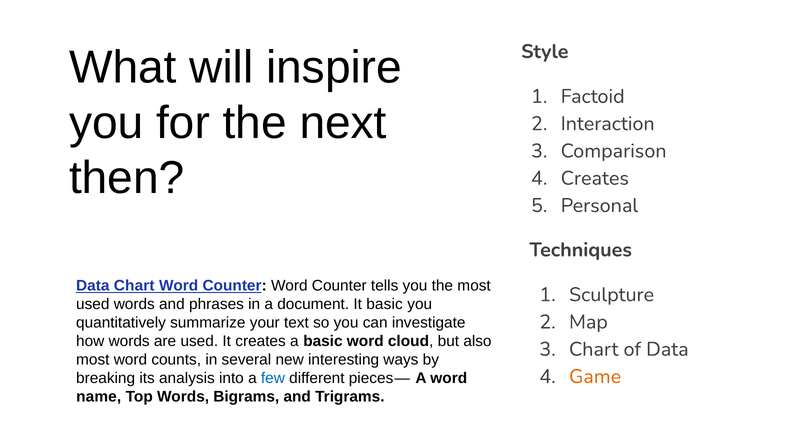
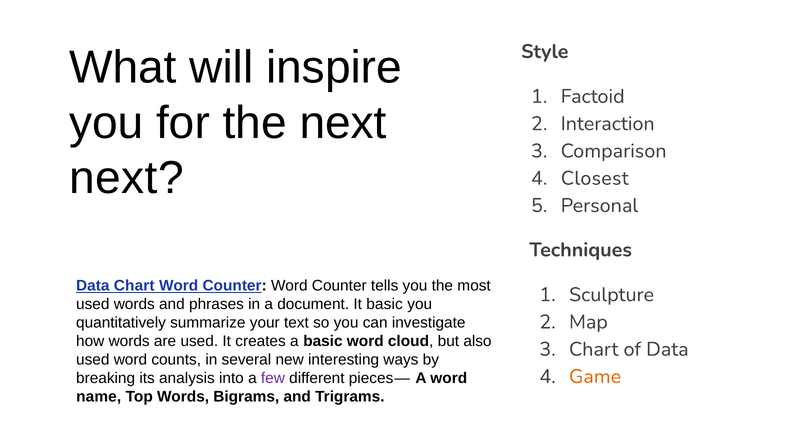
then at (127, 178): then -> next
Creates at (595, 178): Creates -> Closest
most at (93, 360): most -> used
few colour: blue -> purple
